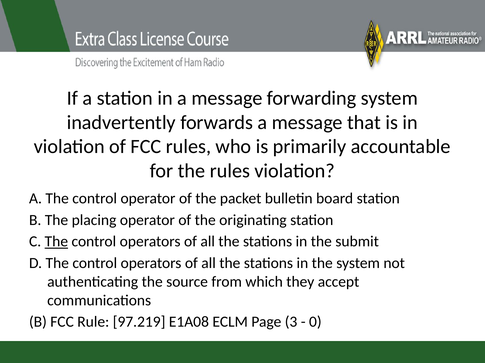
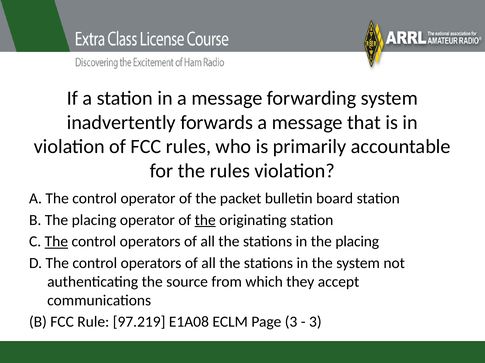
the at (205, 220) underline: none -> present
in the submit: submit -> placing
0 at (315, 323): 0 -> 3
